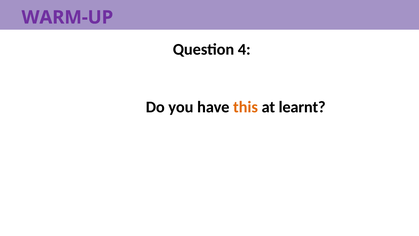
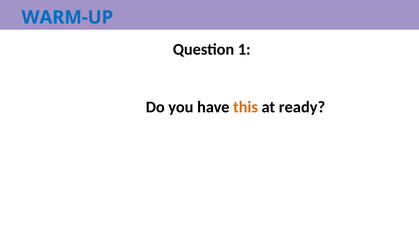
WARM-UP colour: purple -> blue
4: 4 -> 1
learnt: learnt -> ready
